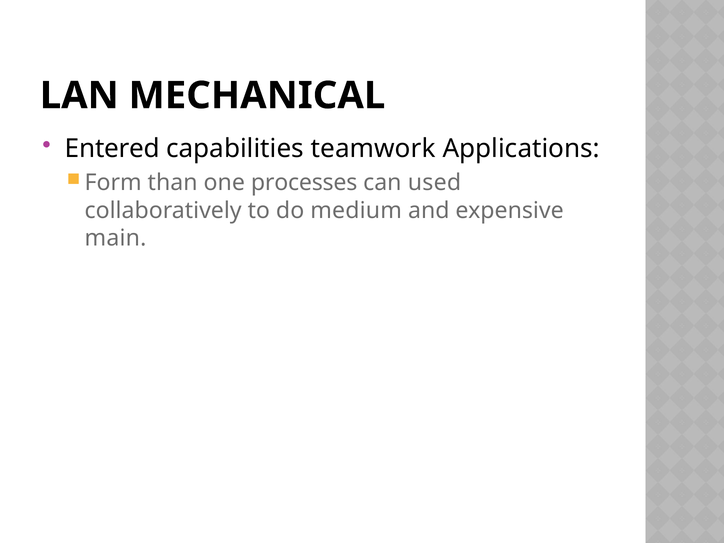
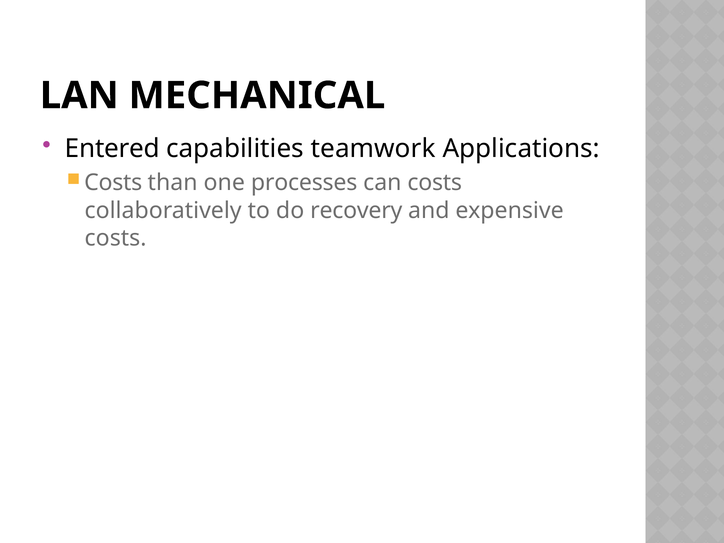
Form at (113, 183): Form -> Costs
can used: used -> costs
medium: medium -> recovery
main at (115, 238): main -> costs
